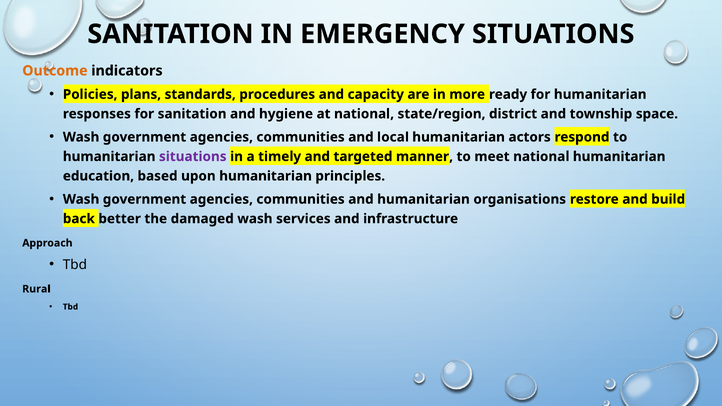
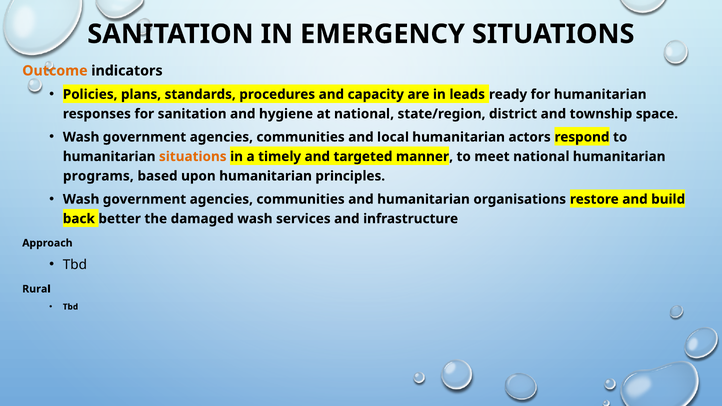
more: more -> leads
situations at (193, 157) colour: purple -> orange
education: education -> programs
